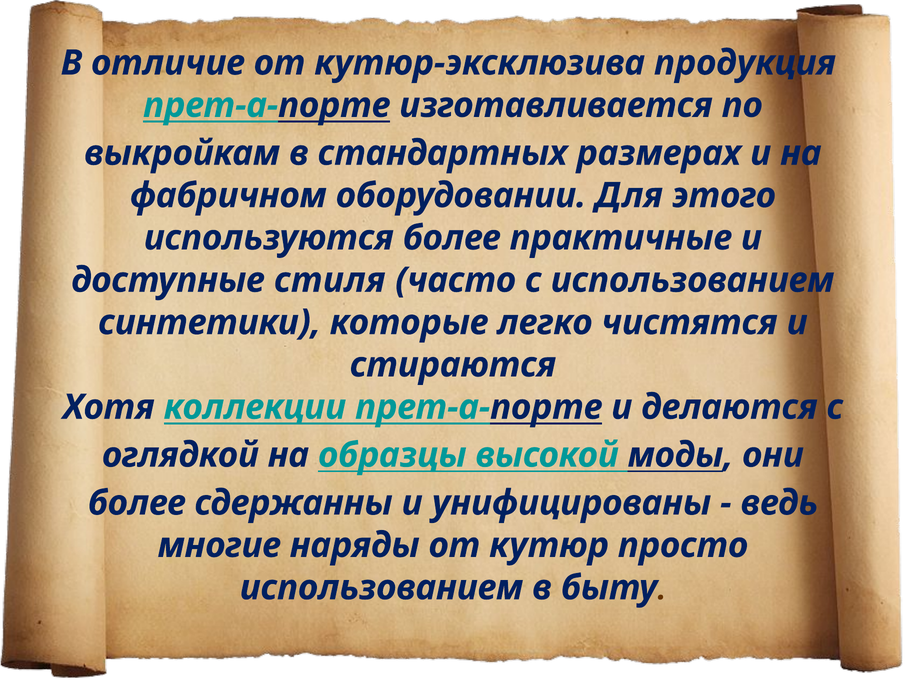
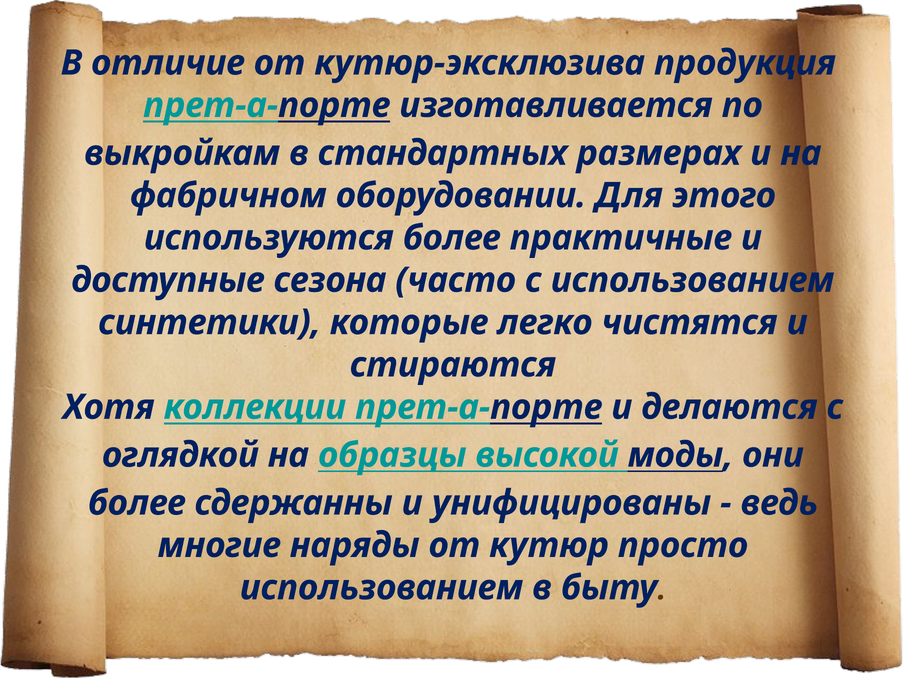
стиля: стиля -> сезона
